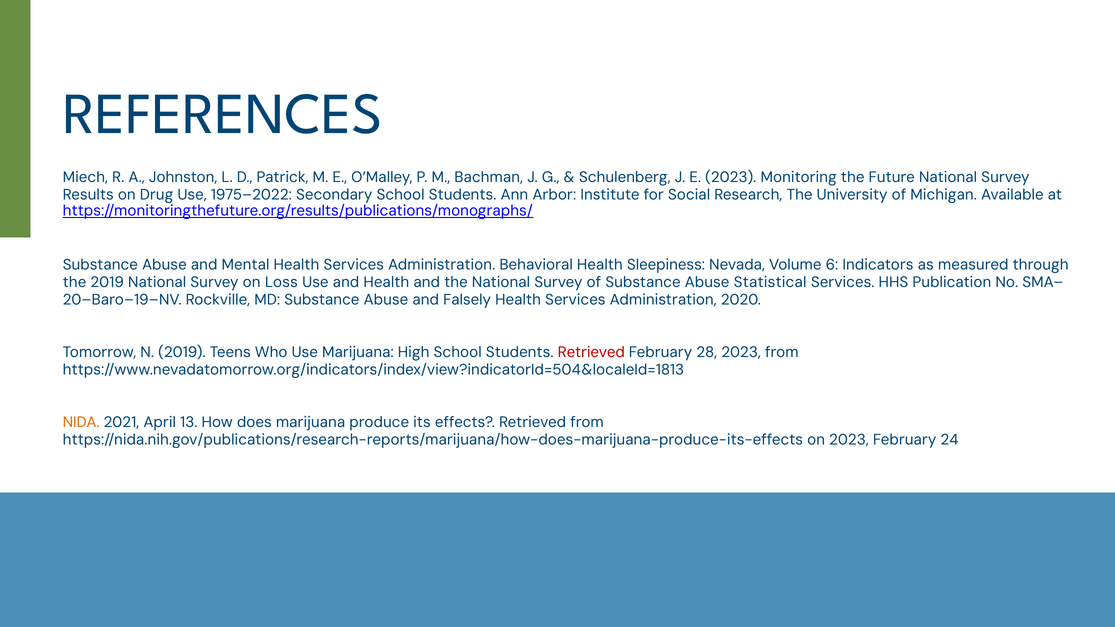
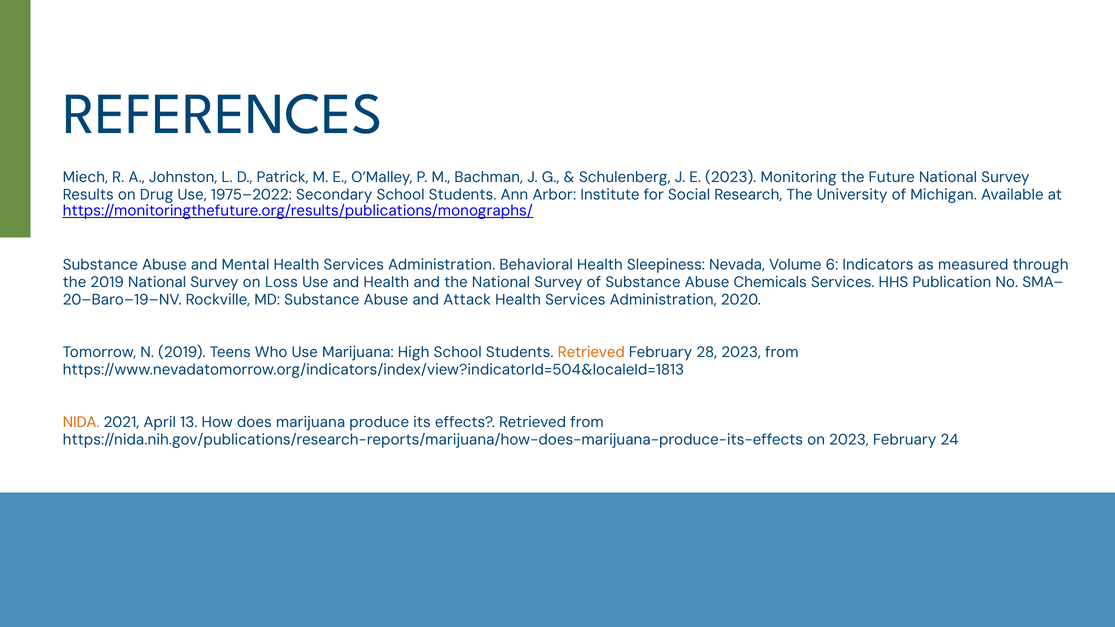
Statistical: Statistical -> Chemicals
Falsely: Falsely -> Attack
Retrieved at (591, 352) colour: red -> orange
